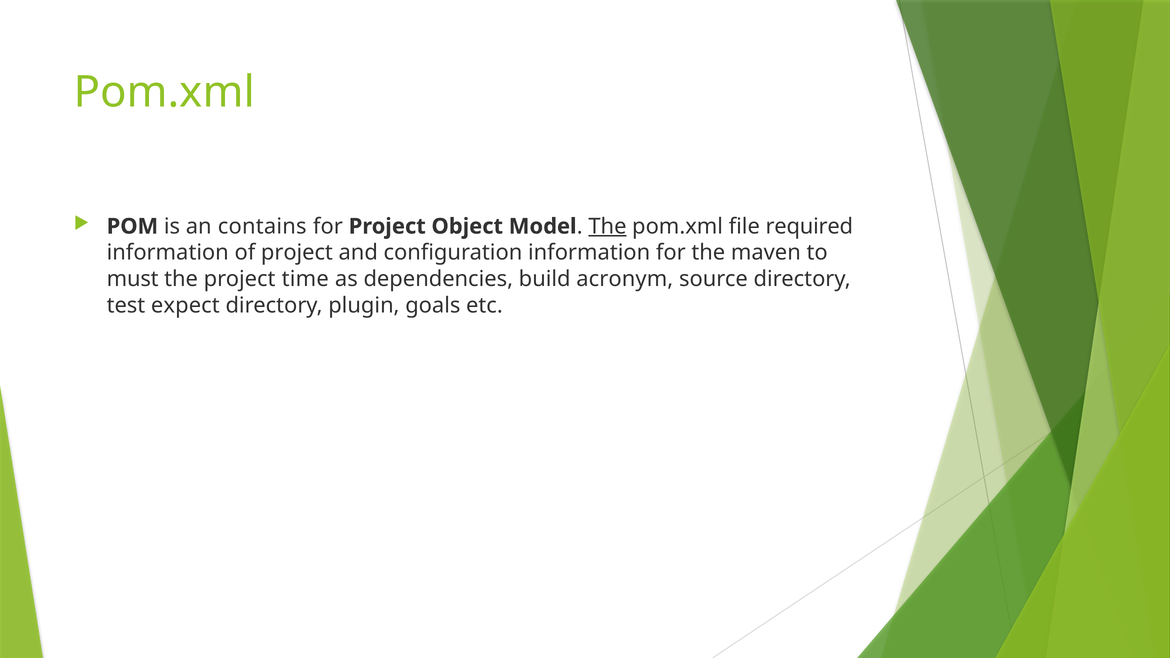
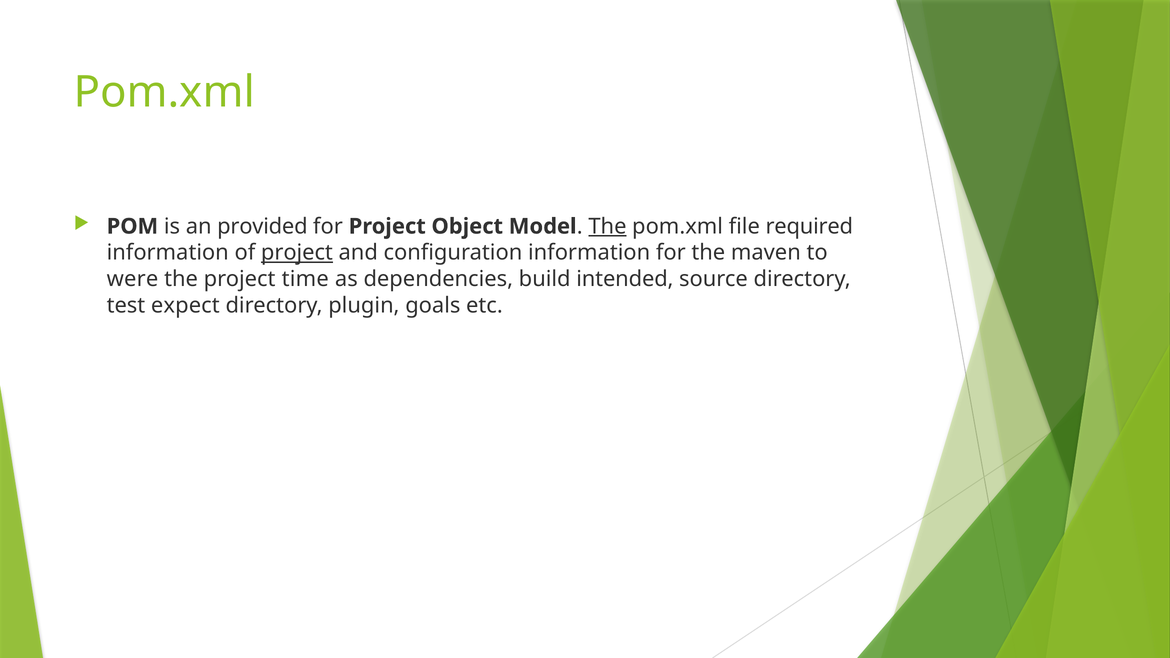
contains: contains -> provided
project at (297, 253) underline: none -> present
must: must -> were
acronym: acronym -> intended
